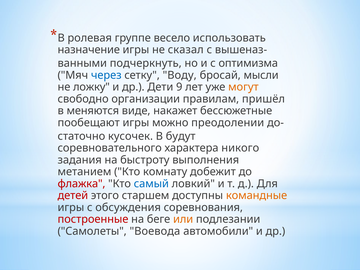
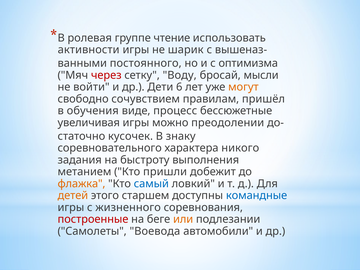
весело: весело -> чтение
назначение: назначение -> активности
сказал: сказал -> шарик
подчеркнуть: подчеркнуть -> постоянного
через colour: blue -> red
ложку: ложку -> войти
9: 9 -> 6
организации: организации -> сочувствием
меняются: меняются -> обучения
накажет: накажет -> процесс
пообещают: пообещают -> увеличивая
будут: будут -> знаку
комнату: комнату -> пришли
флажка colour: red -> orange
детей colour: red -> orange
командные colour: orange -> blue
обсуждения: обсуждения -> жизненного
